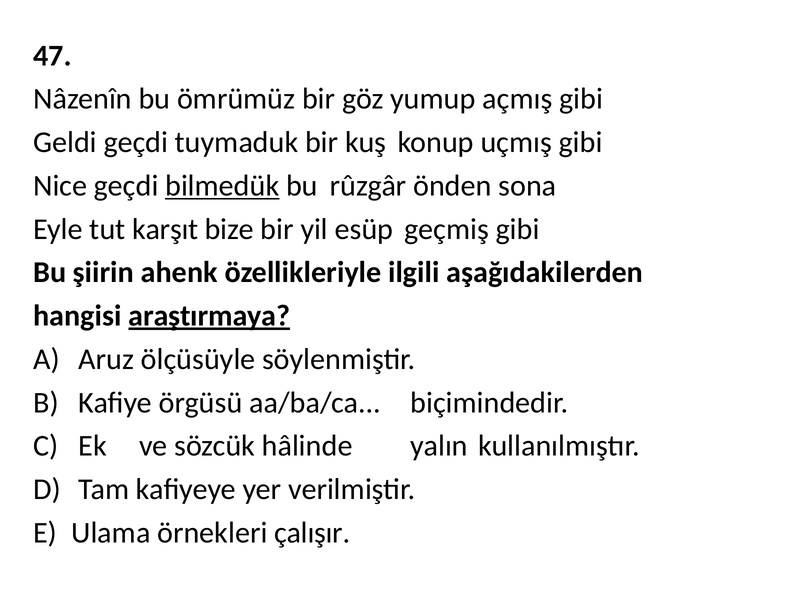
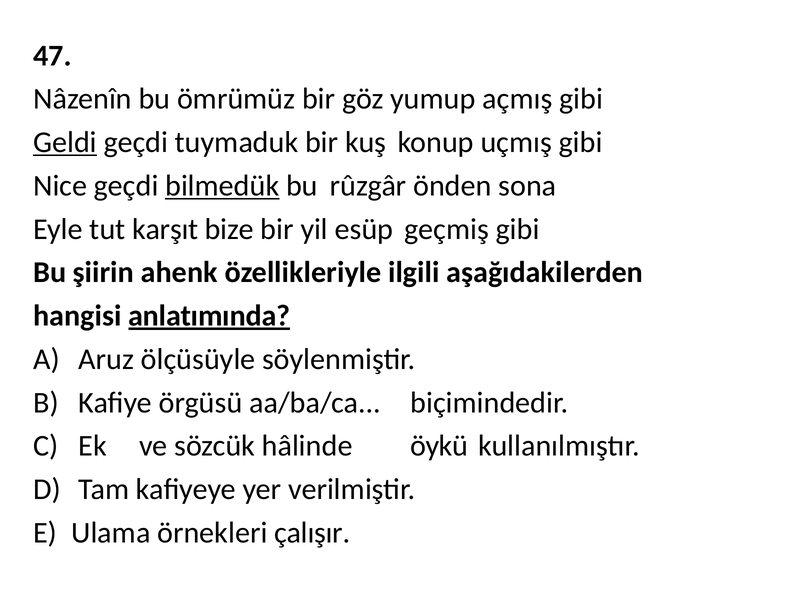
Geldi underline: none -> present
araştırmaya: araştırmaya -> anlatımında
yalın: yalın -> öykü
